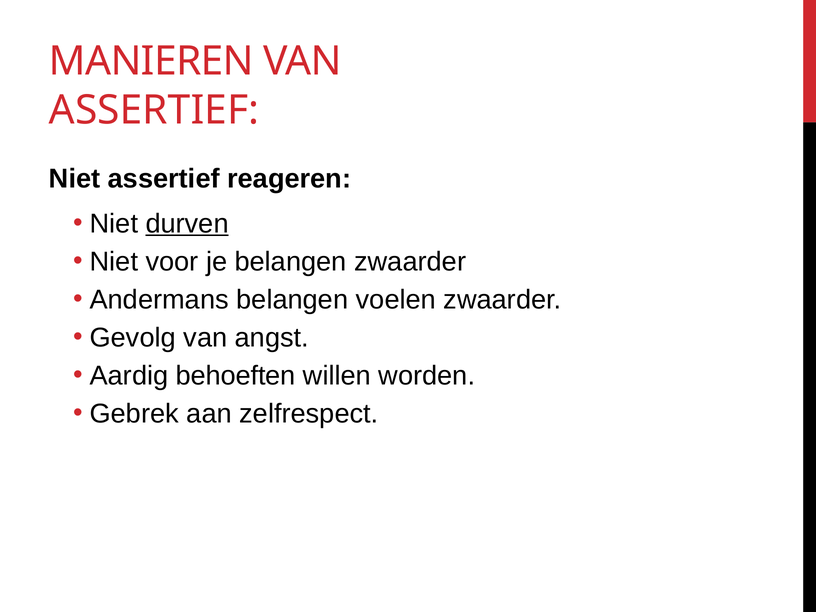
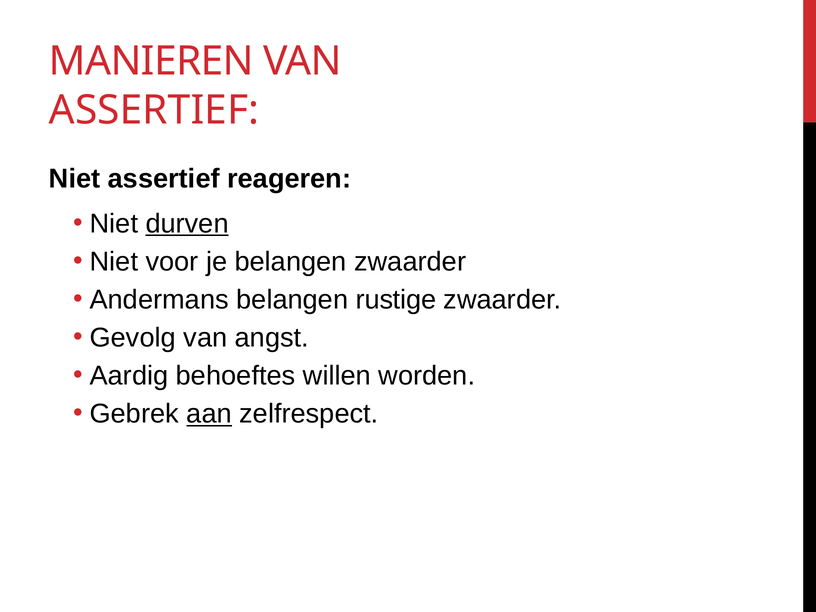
voelen: voelen -> rustige
behoeften: behoeften -> behoeftes
aan underline: none -> present
